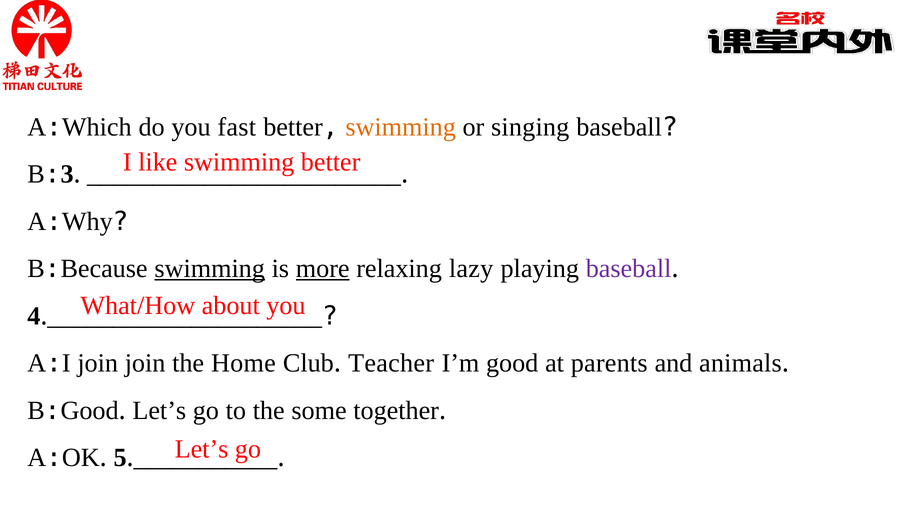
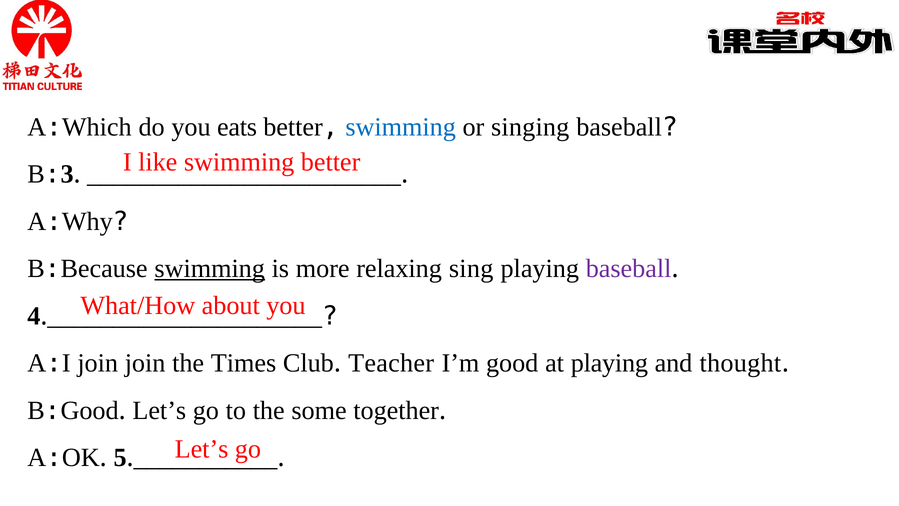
fast: fast -> eats
swimming at (401, 127) colour: orange -> blue
more underline: present -> none
lazy: lazy -> sing
Home: Home -> Times
at parents: parents -> playing
animals: animals -> thought
